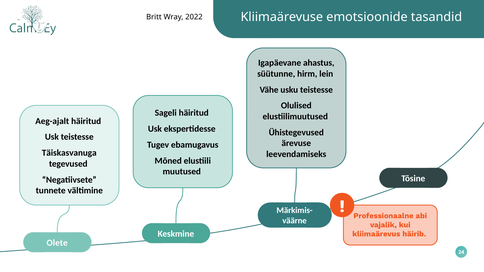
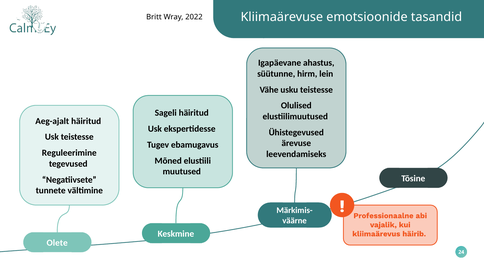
Täiskasvanuga: Täiskasvanuga -> Reguleerimine
